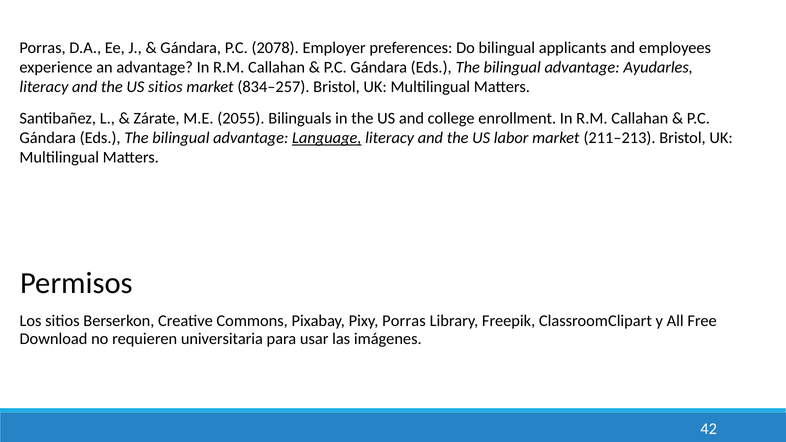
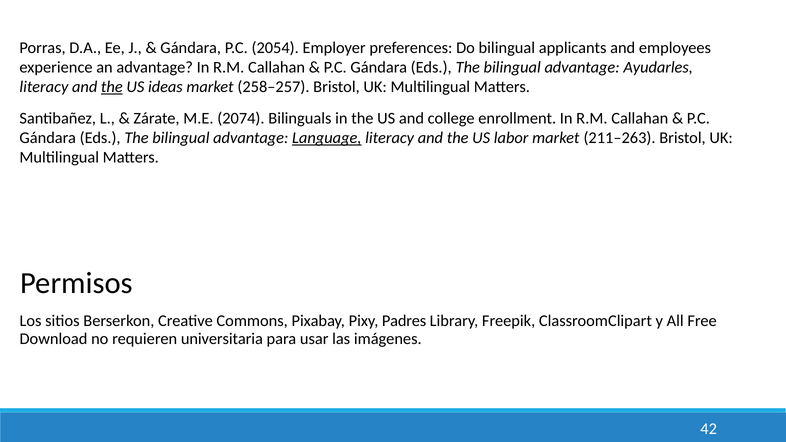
2078: 2078 -> 2054
the at (112, 87) underline: none -> present
US sitios: sitios -> ideas
834–257: 834–257 -> 258–257
2055: 2055 -> 2074
211–213: 211–213 -> 211–263
Pixy Porras: Porras -> Padres
